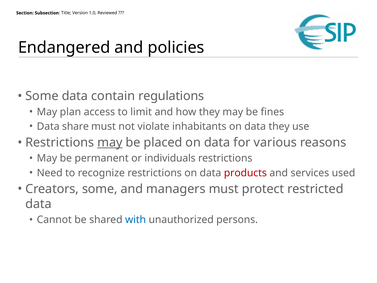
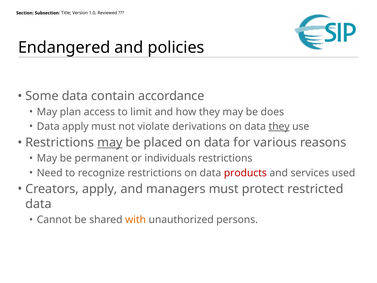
regulations: regulations -> accordance
fines: fines -> does
Data share: share -> apply
inhabitants: inhabitants -> derivations
they at (279, 126) underline: none -> present
Creators some: some -> apply
with colour: blue -> orange
